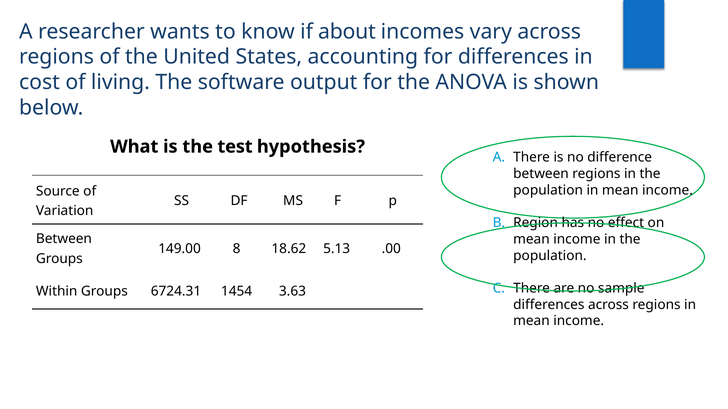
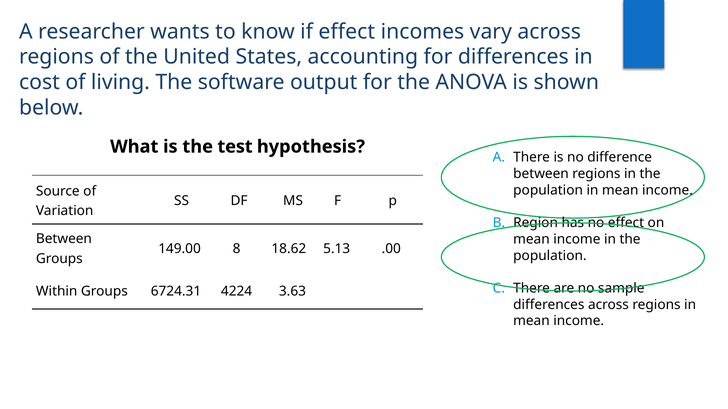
if about: about -> effect
1454: 1454 -> 4224
